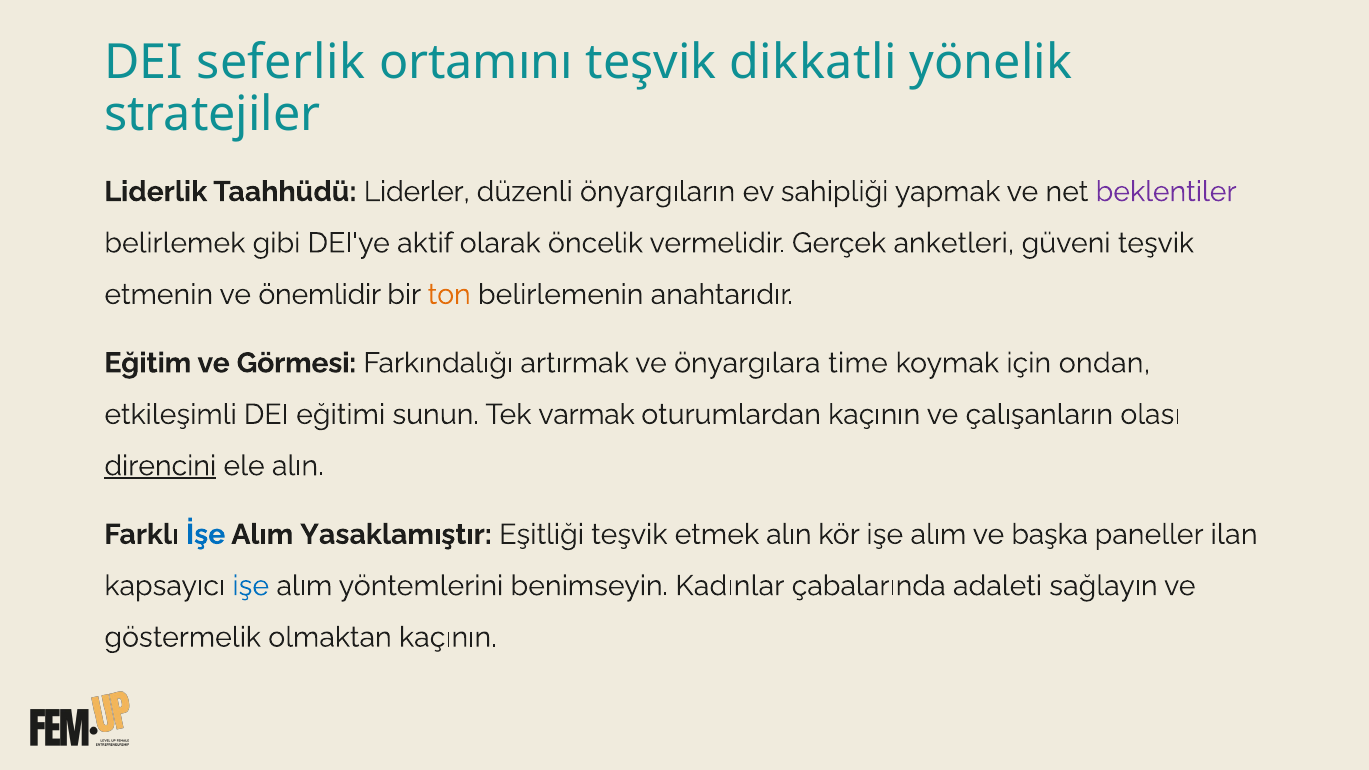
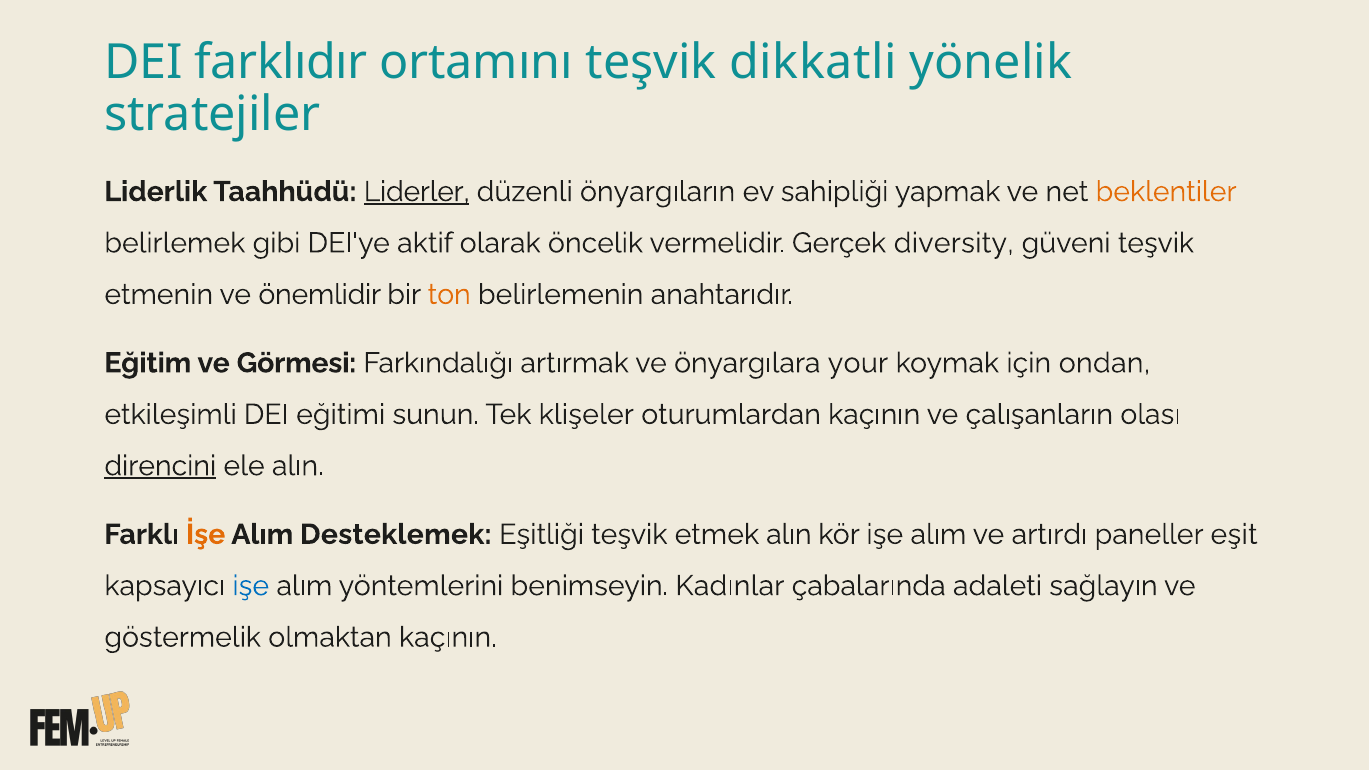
seferlik: seferlik -> farklıdır
Liderler underline: none -> present
beklentiler colour: purple -> orange
anketleri: anketleri -> diversity
time: time -> your
varmak: varmak -> klişeler
İşe colour: blue -> orange
Yasaklamıştır: Yasaklamıştır -> Desteklemek
başka: başka -> artırdı
ilan: ilan -> eşit
